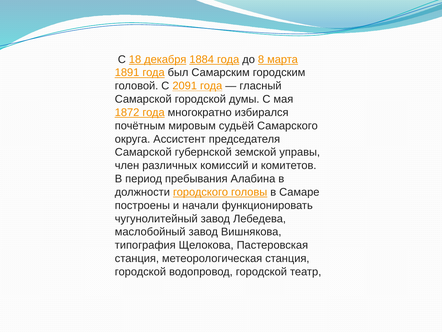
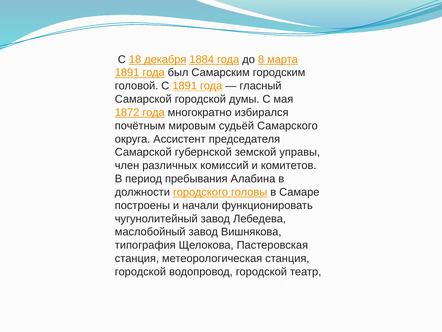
С 2091: 2091 -> 1891
